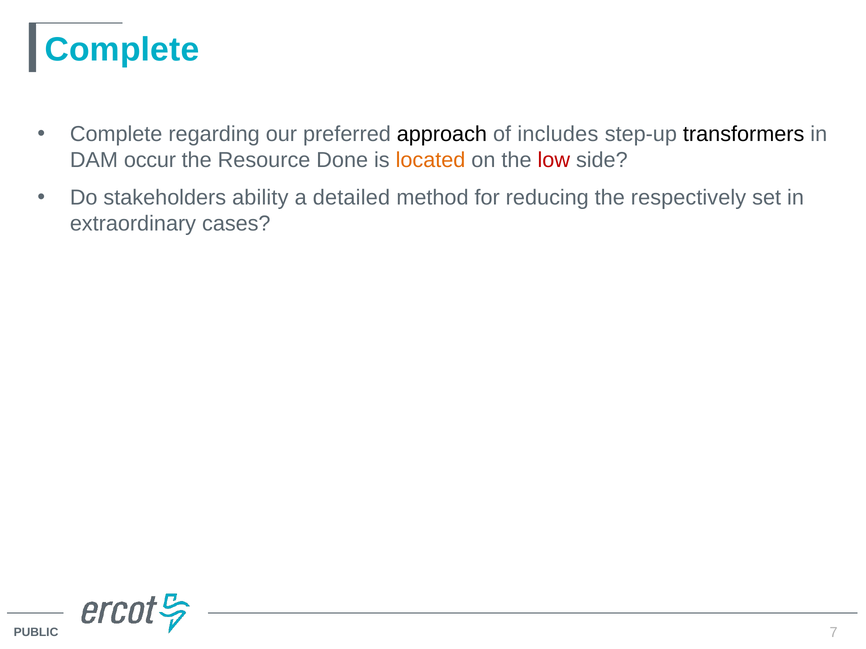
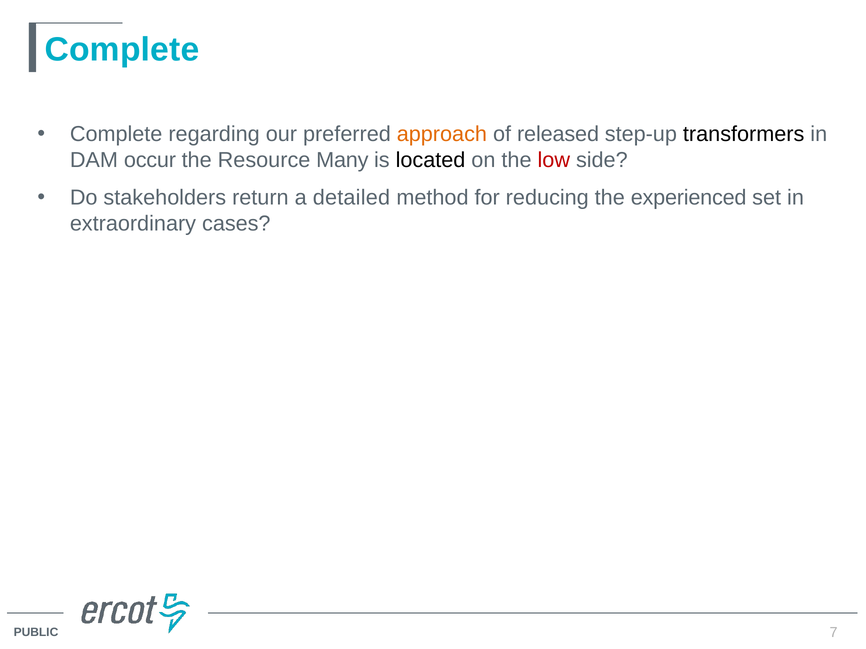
approach colour: black -> orange
includes: includes -> released
Done: Done -> Many
located colour: orange -> black
ability: ability -> return
respectively: respectively -> experienced
